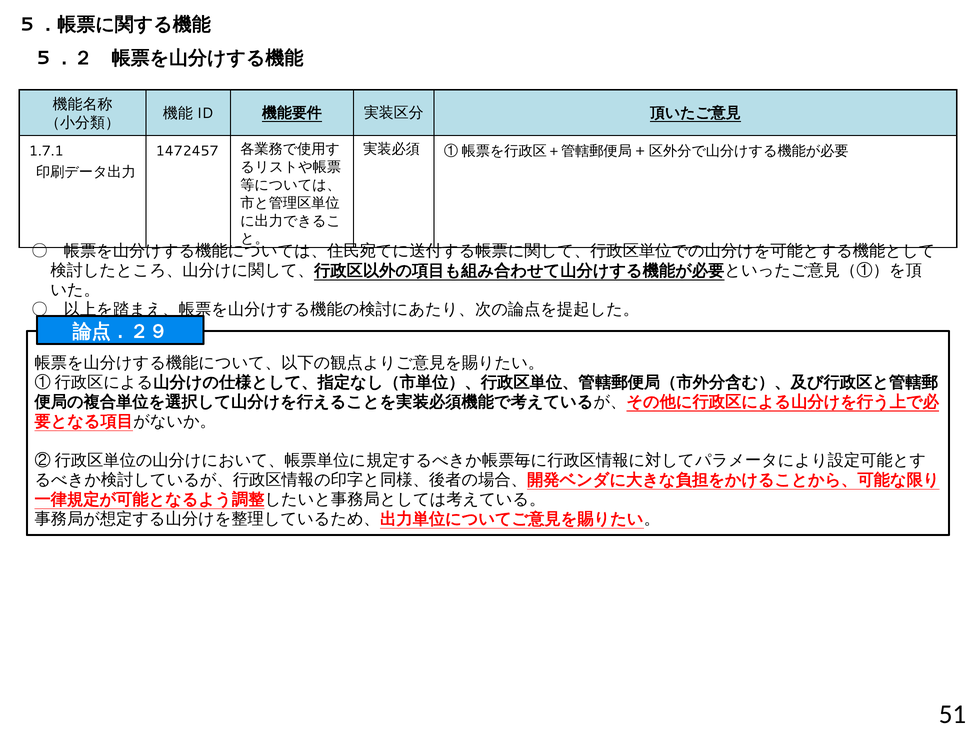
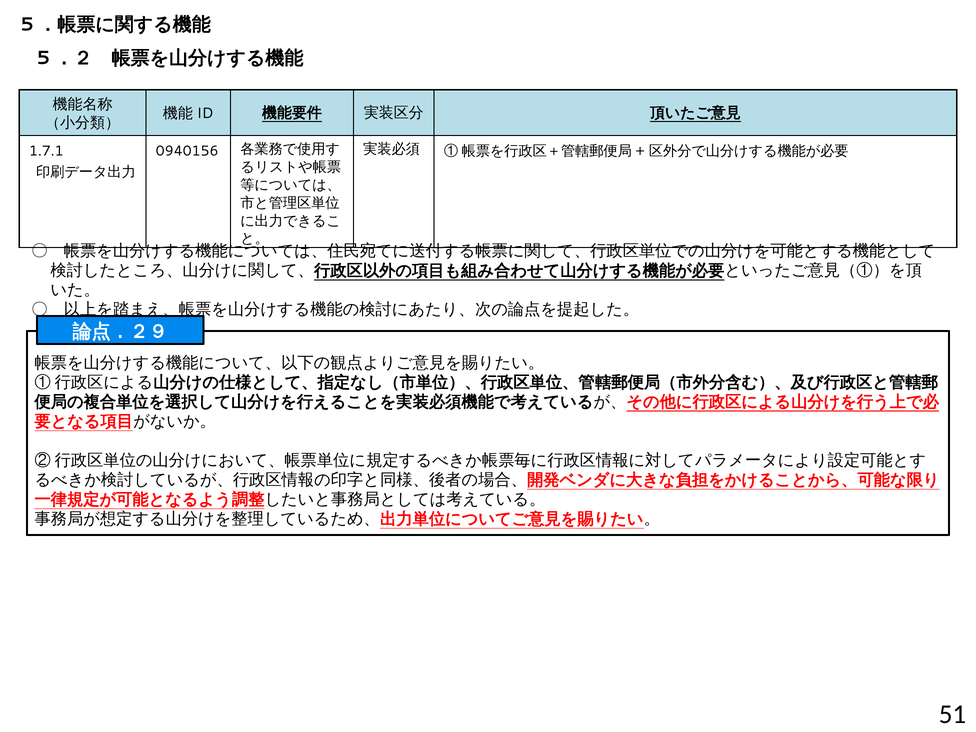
1472457: 1472457 -> 0940156
